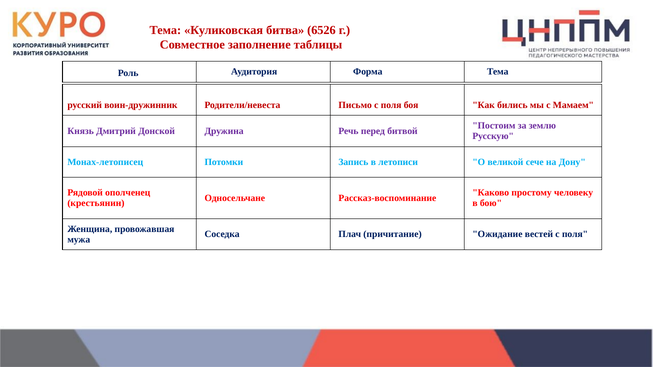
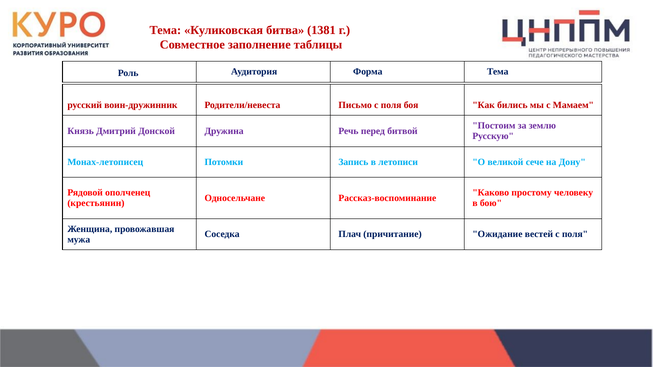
6526: 6526 -> 1381
